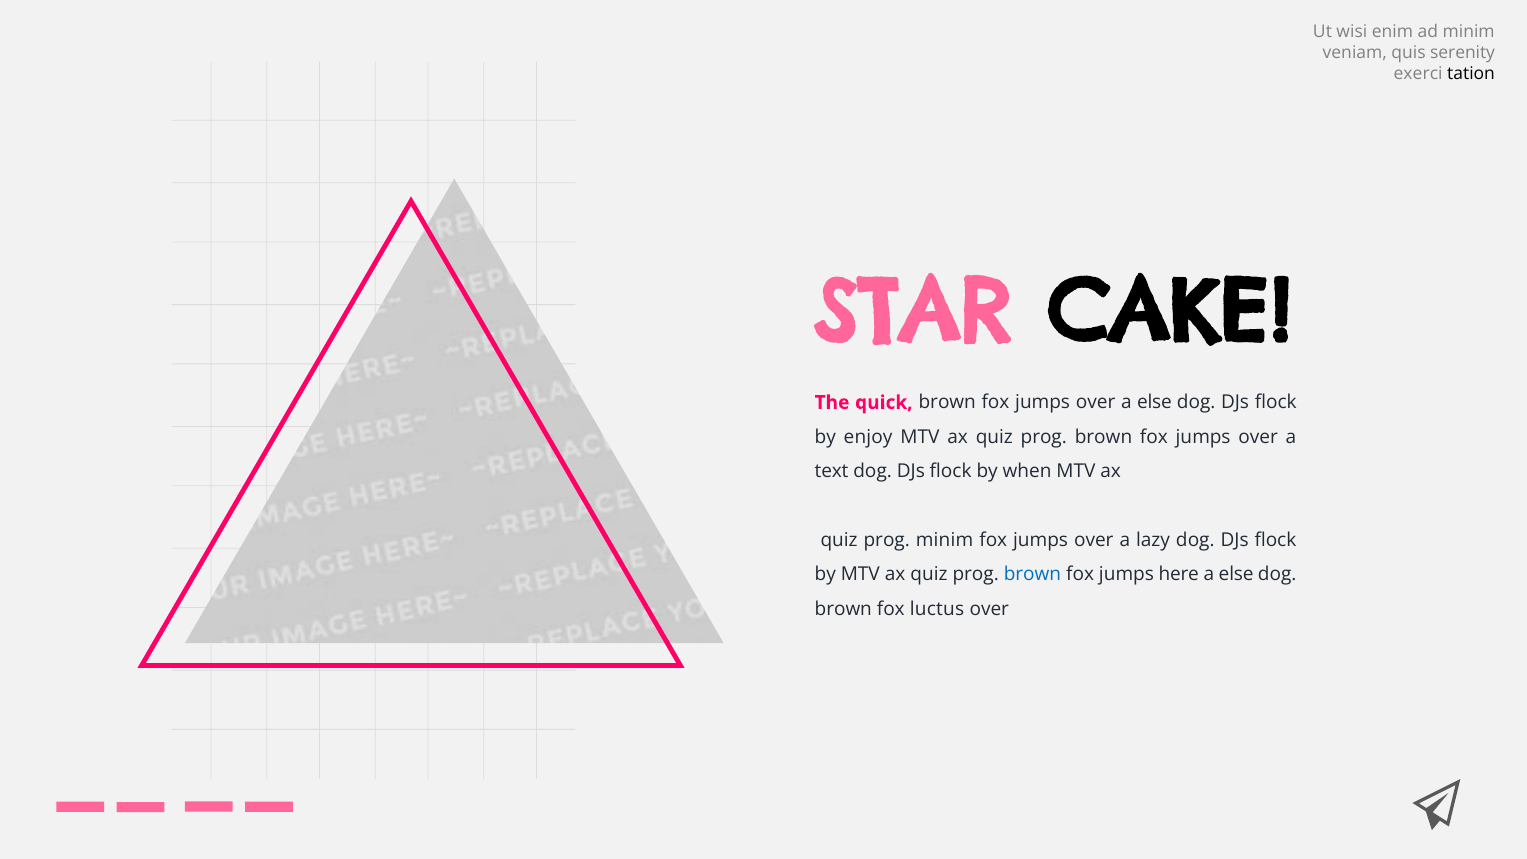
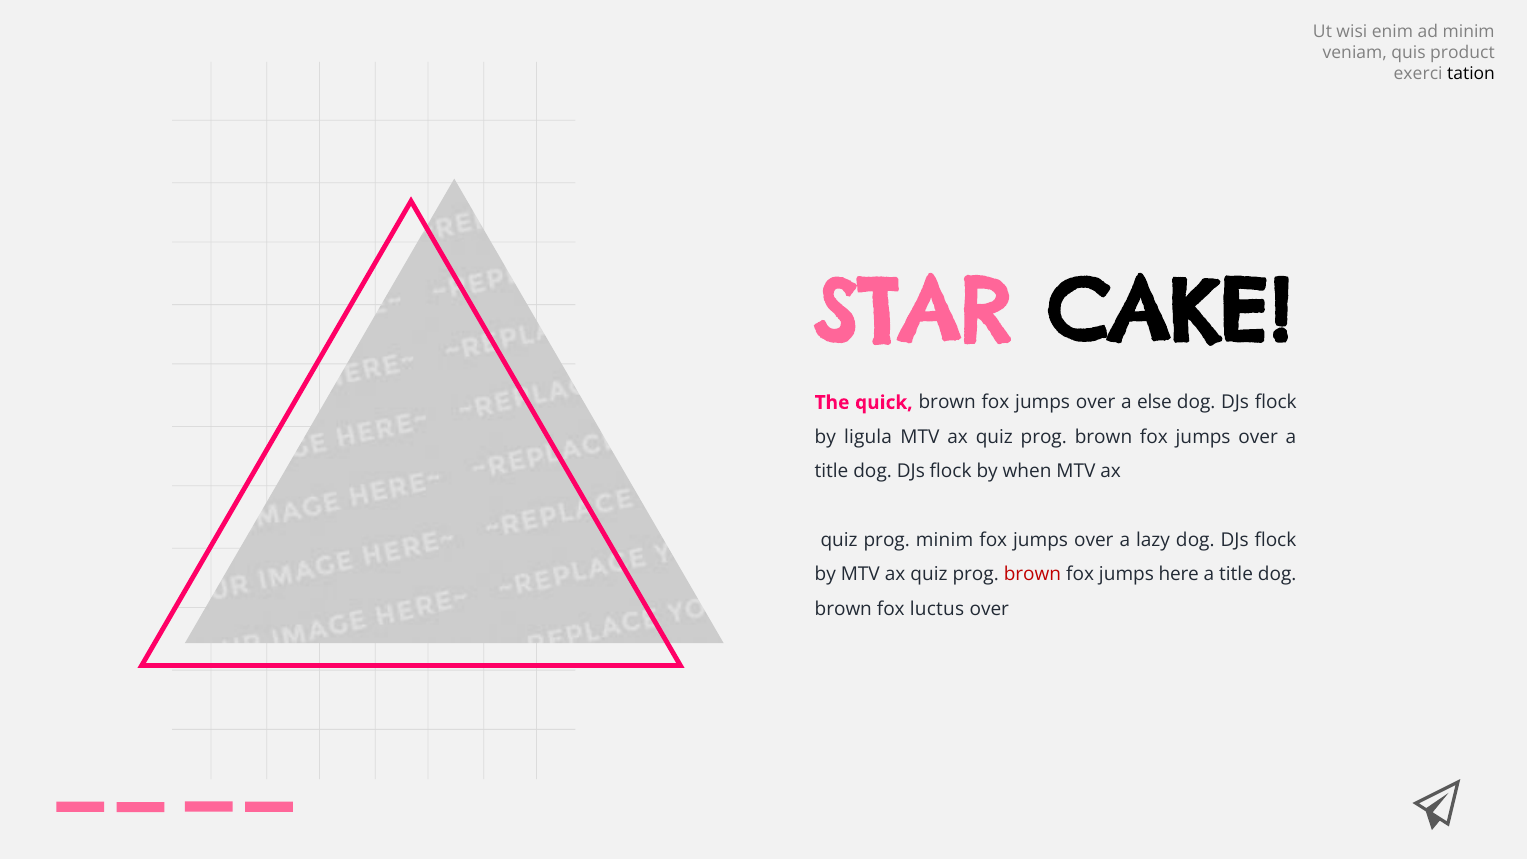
serenity: serenity -> product
enjoy: enjoy -> ligula
text at (832, 471): text -> title
brown at (1032, 574) colour: blue -> red
else at (1236, 574): else -> title
